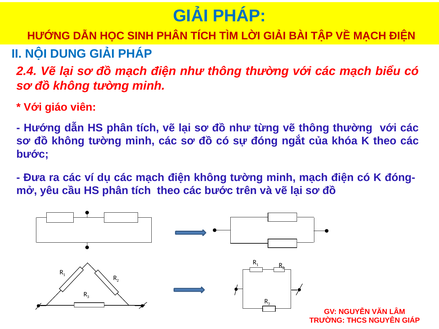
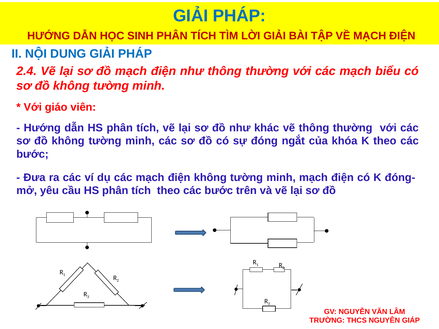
từng: từng -> khác
